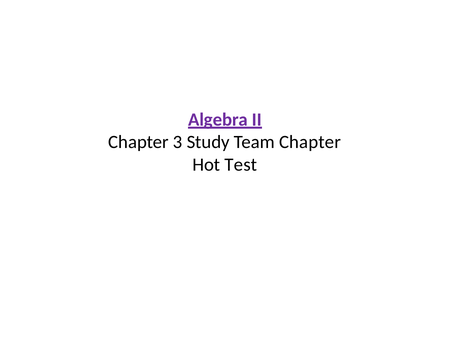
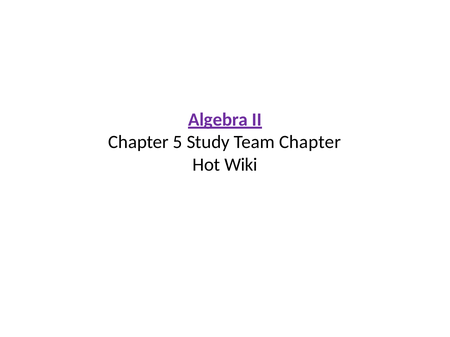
3: 3 -> 5
Test: Test -> Wiki
